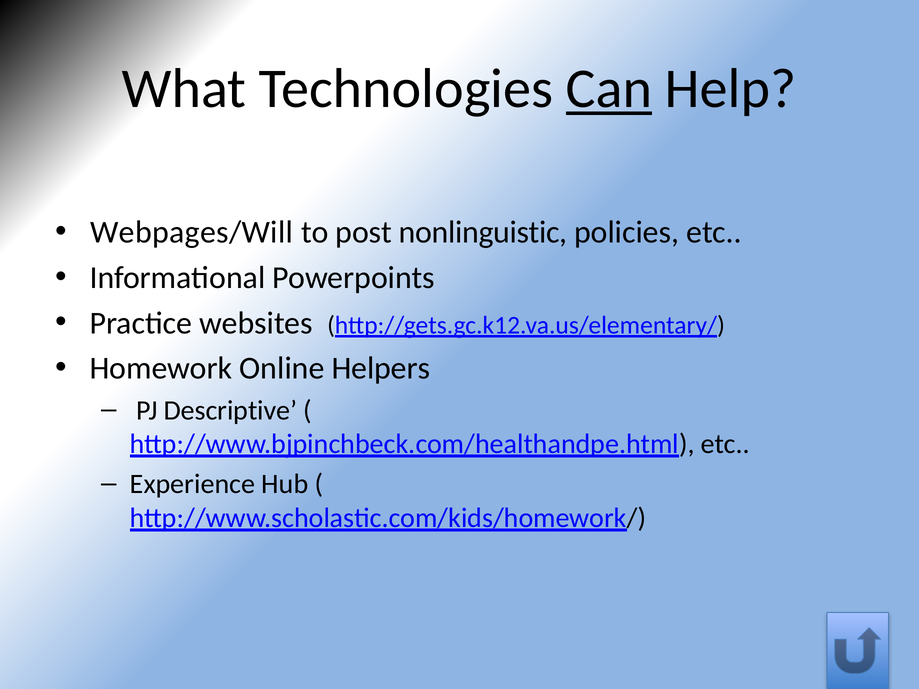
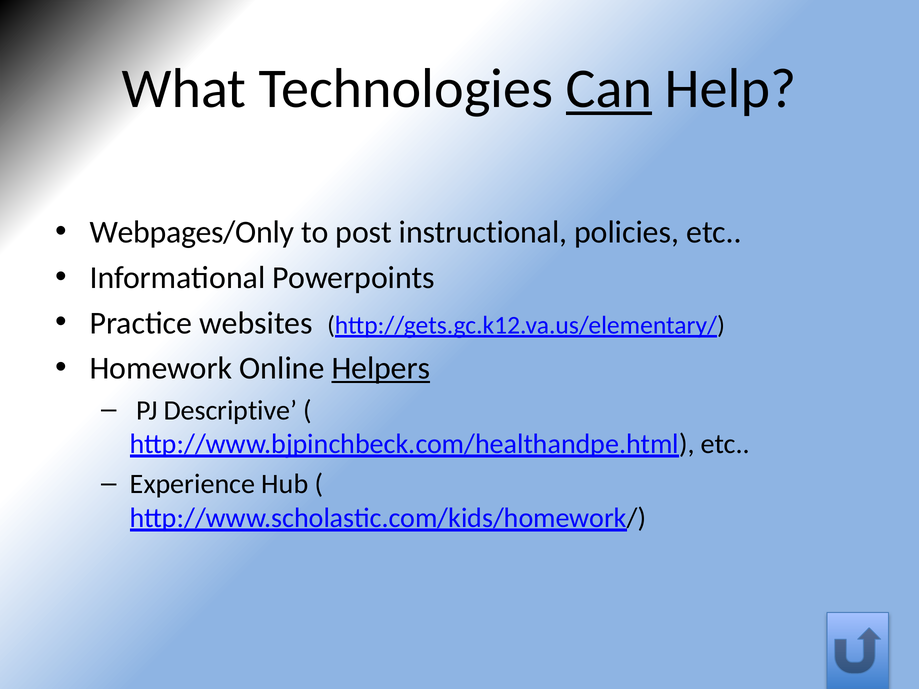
Webpages/Will: Webpages/Will -> Webpages/Only
nonlinguistic: nonlinguistic -> instructional
Helpers underline: none -> present
